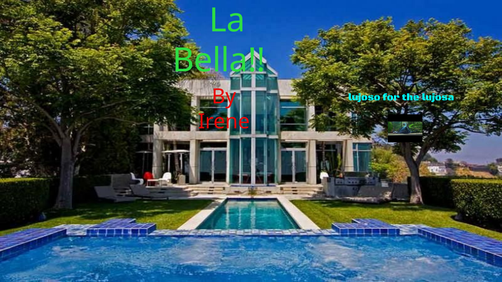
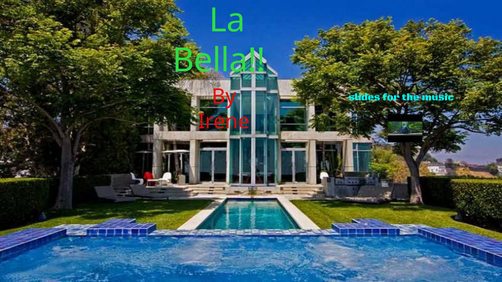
lujoso: lujoso -> slides
lujosa: lujosa -> music
